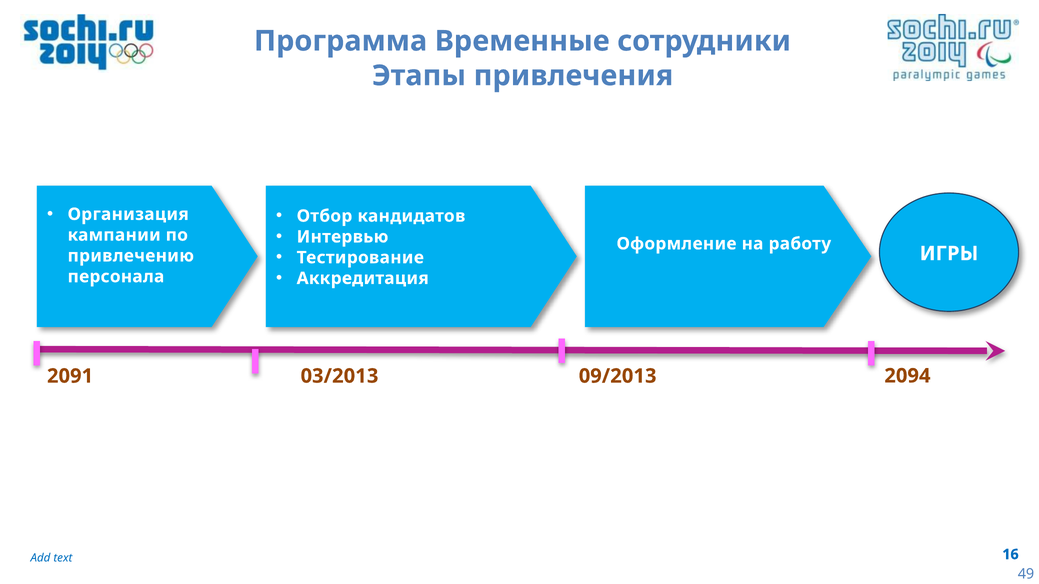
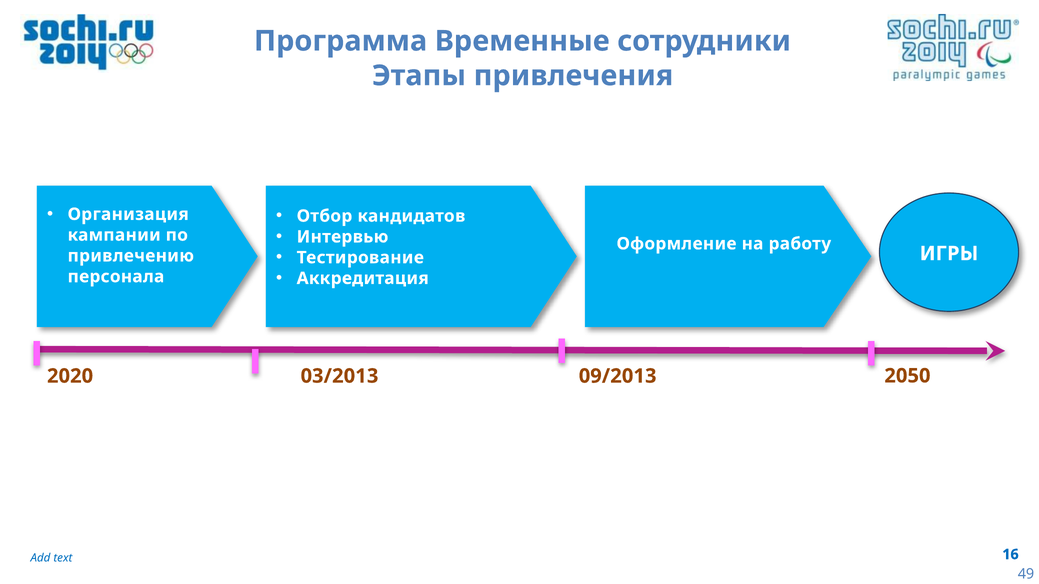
2091: 2091 -> 2020
2094: 2094 -> 2050
